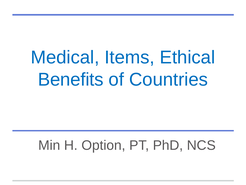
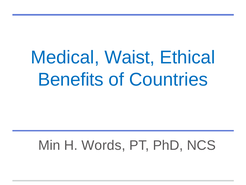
Items: Items -> Waist
Option: Option -> Words
